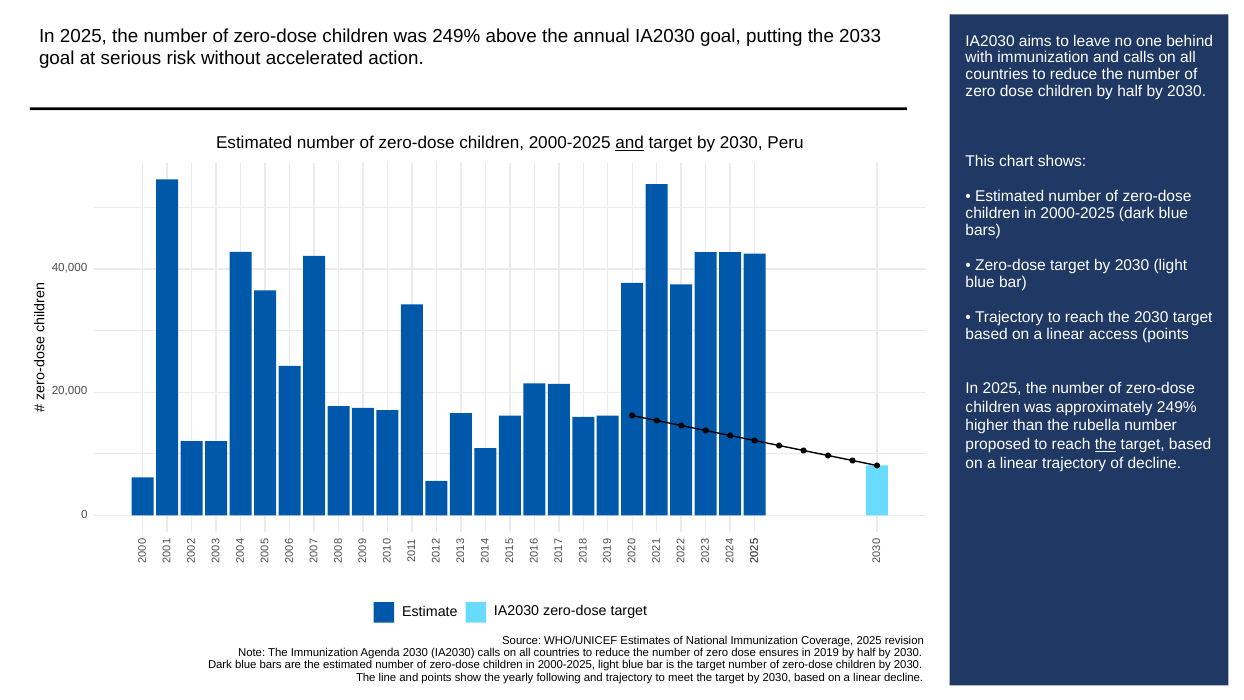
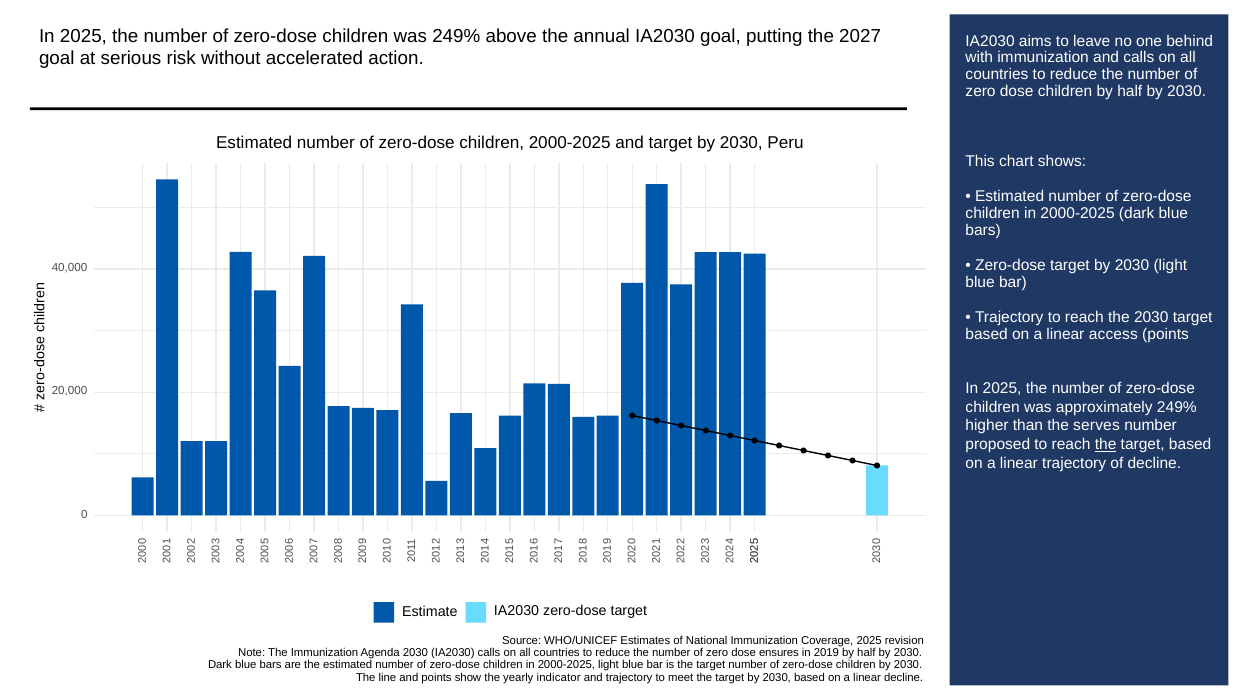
2033: 2033 -> 2027
and at (630, 143) underline: present -> none
rubella: rubella -> serves
following: following -> indicator
